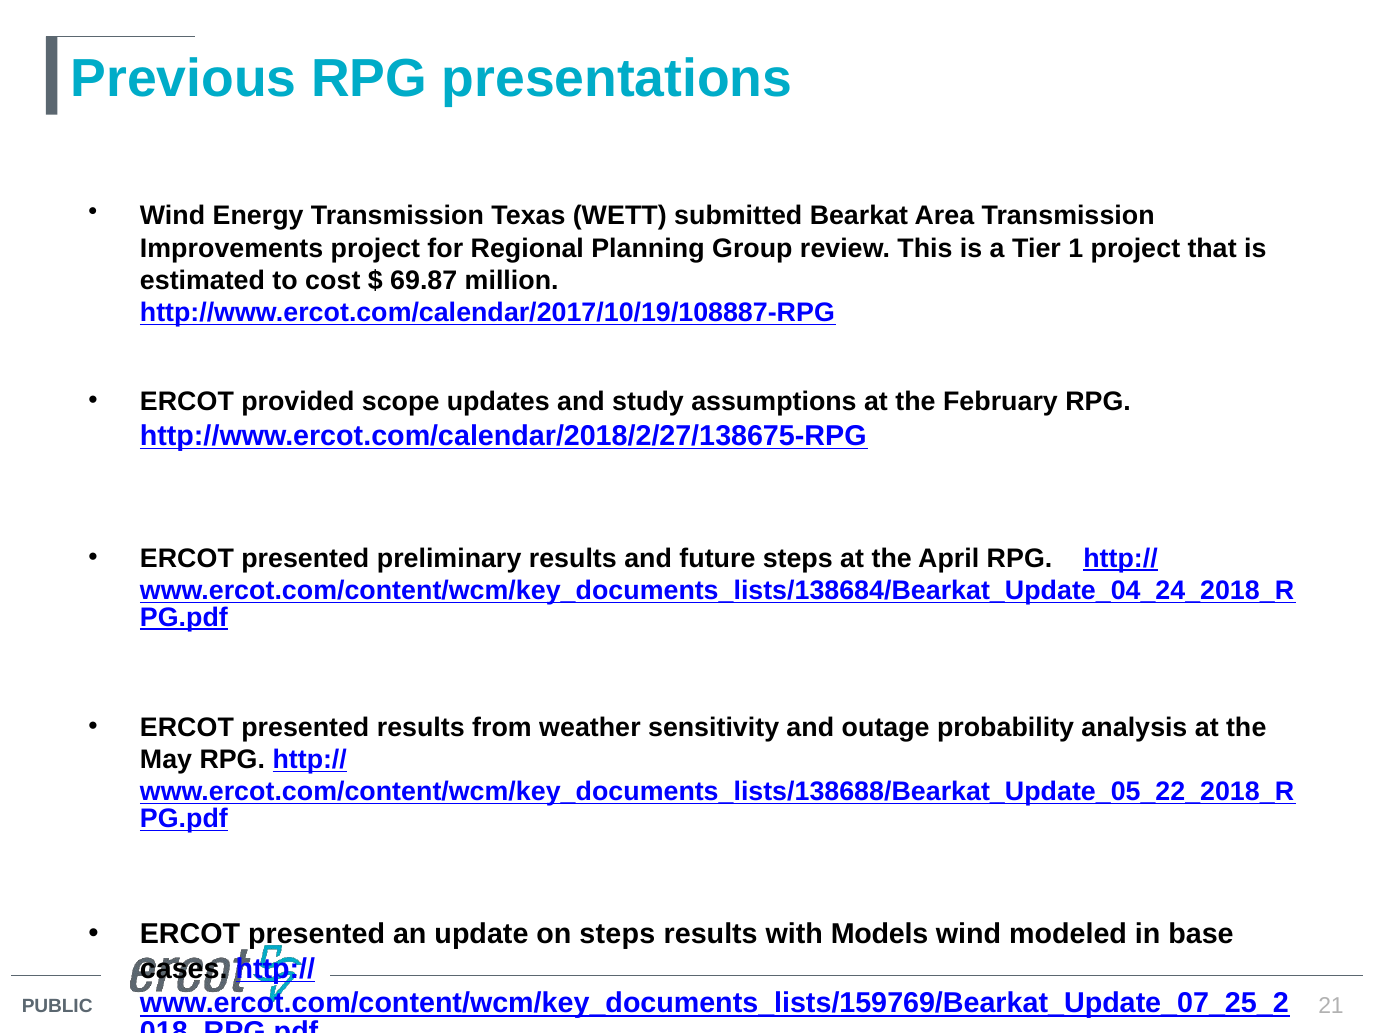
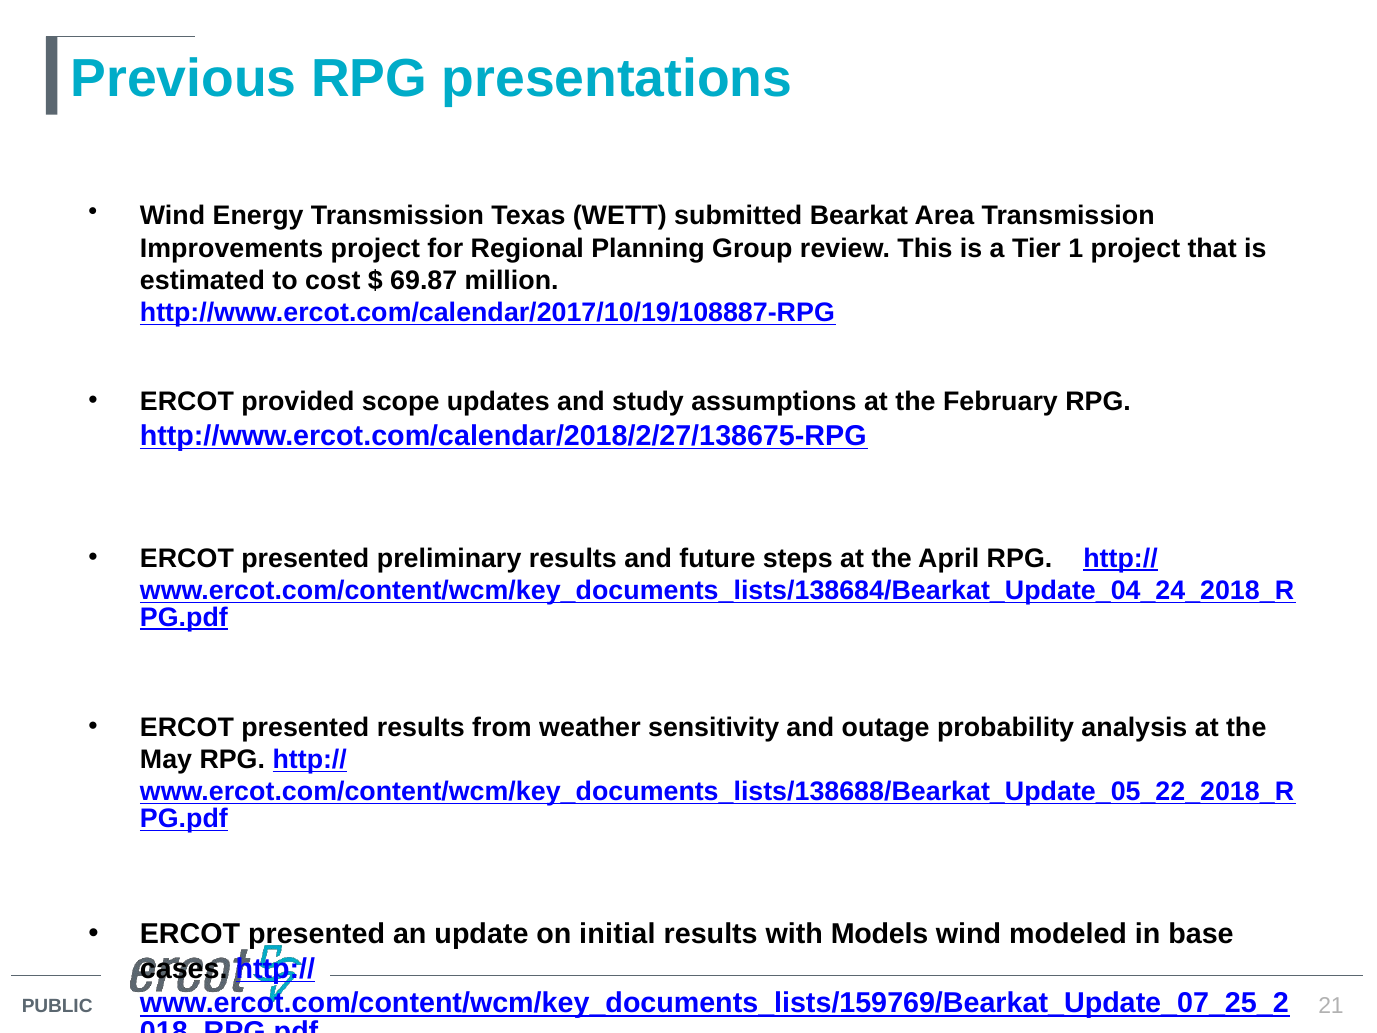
on steps: steps -> initial
